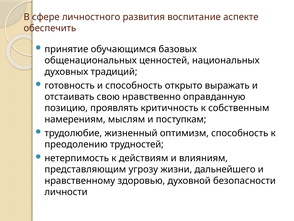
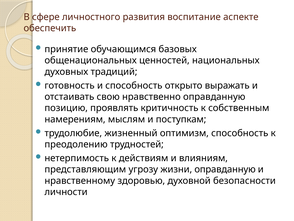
жизни дальнейшего: дальнейшего -> оправданную
